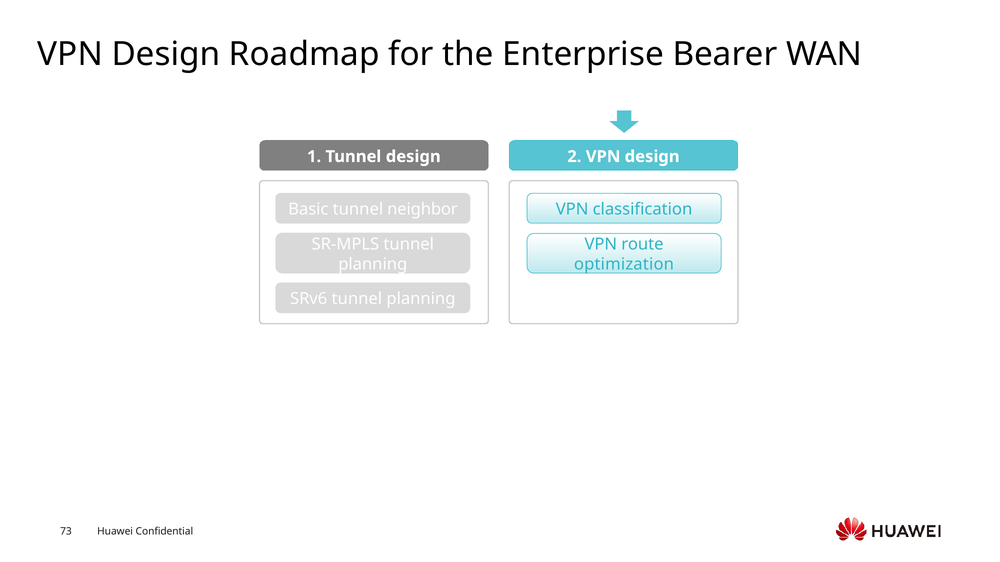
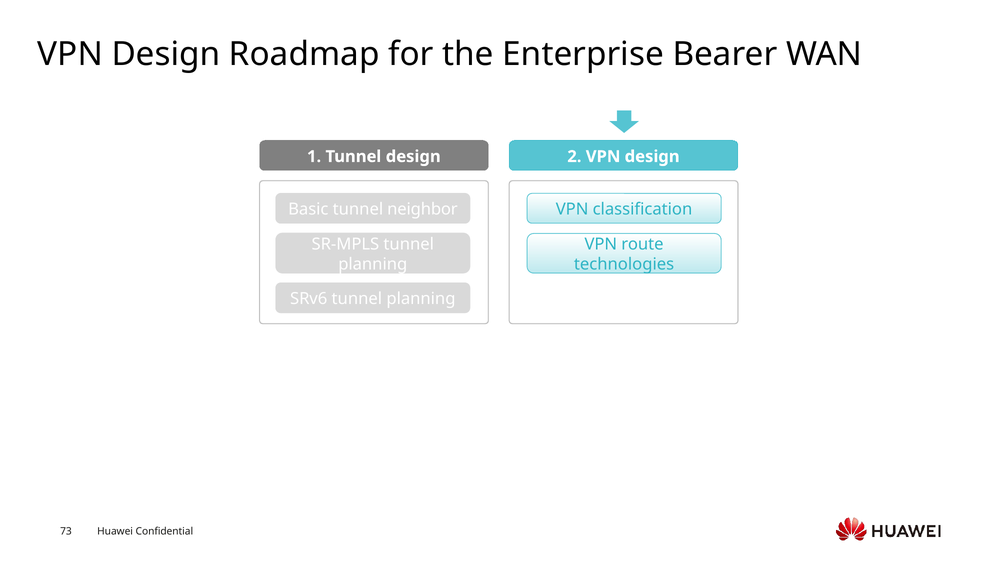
optimization: optimization -> technologies
